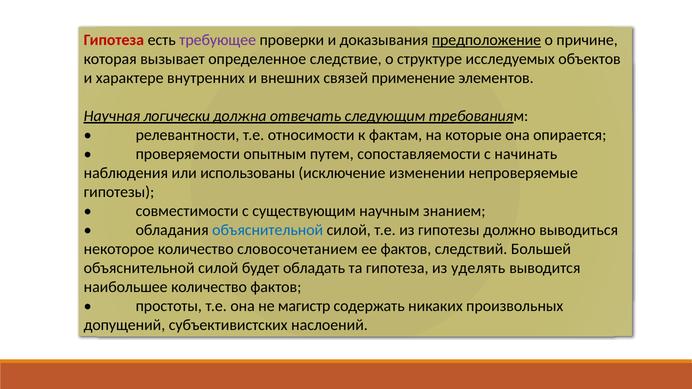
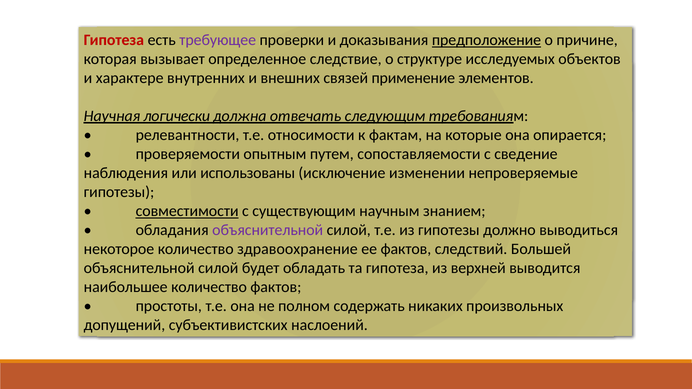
начинать: начинать -> сведение
совместимости underline: none -> present
объяснительной at (268, 230) colour: blue -> purple
словосочетанием: словосочетанием -> здравоохранение
уделять: уделять -> верхней
магистр: магистр -> полном
